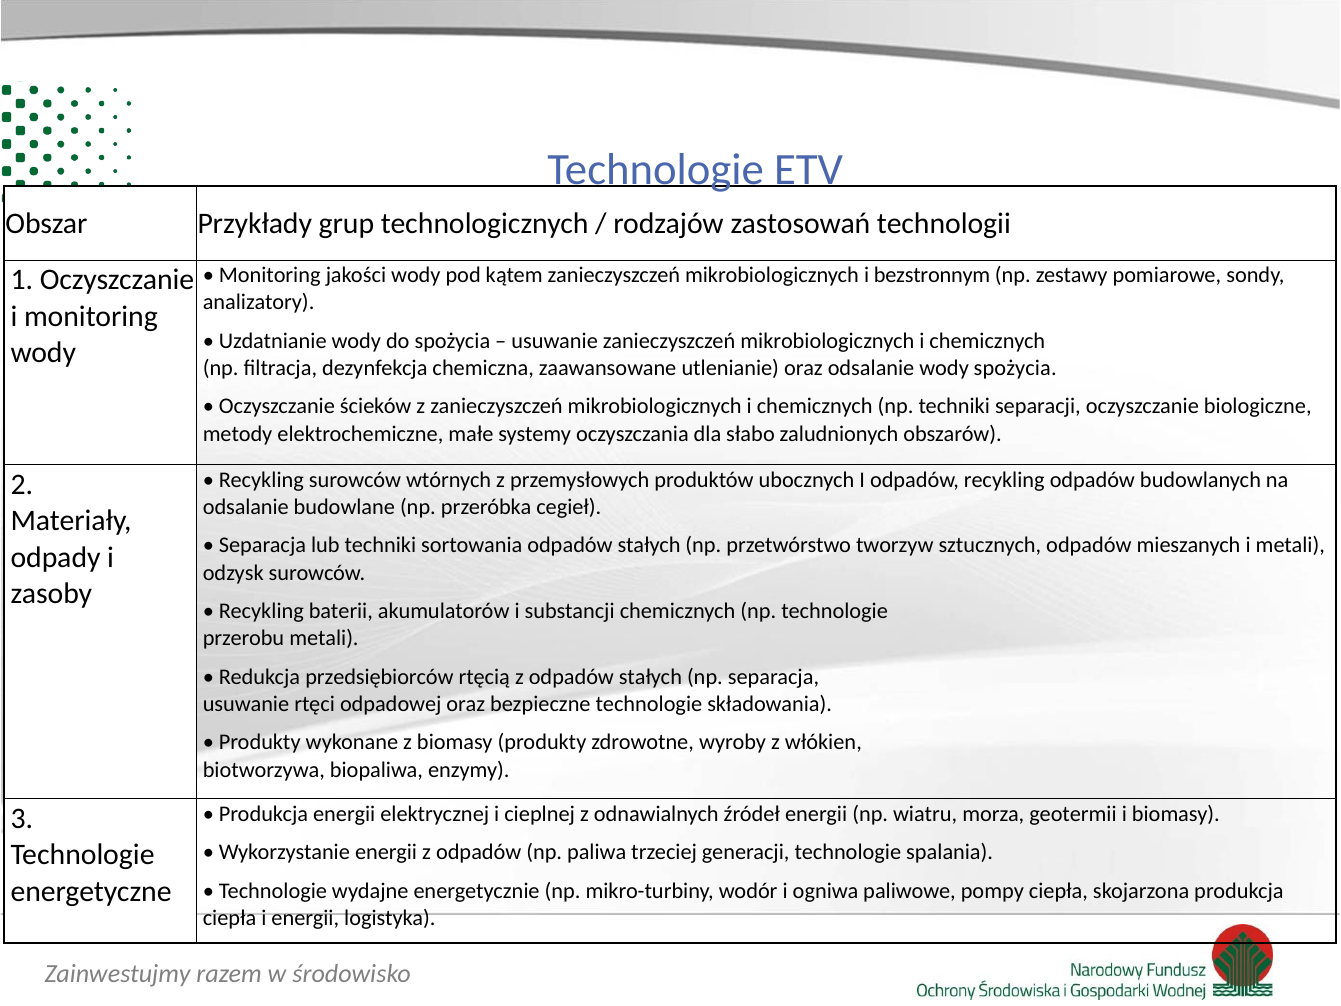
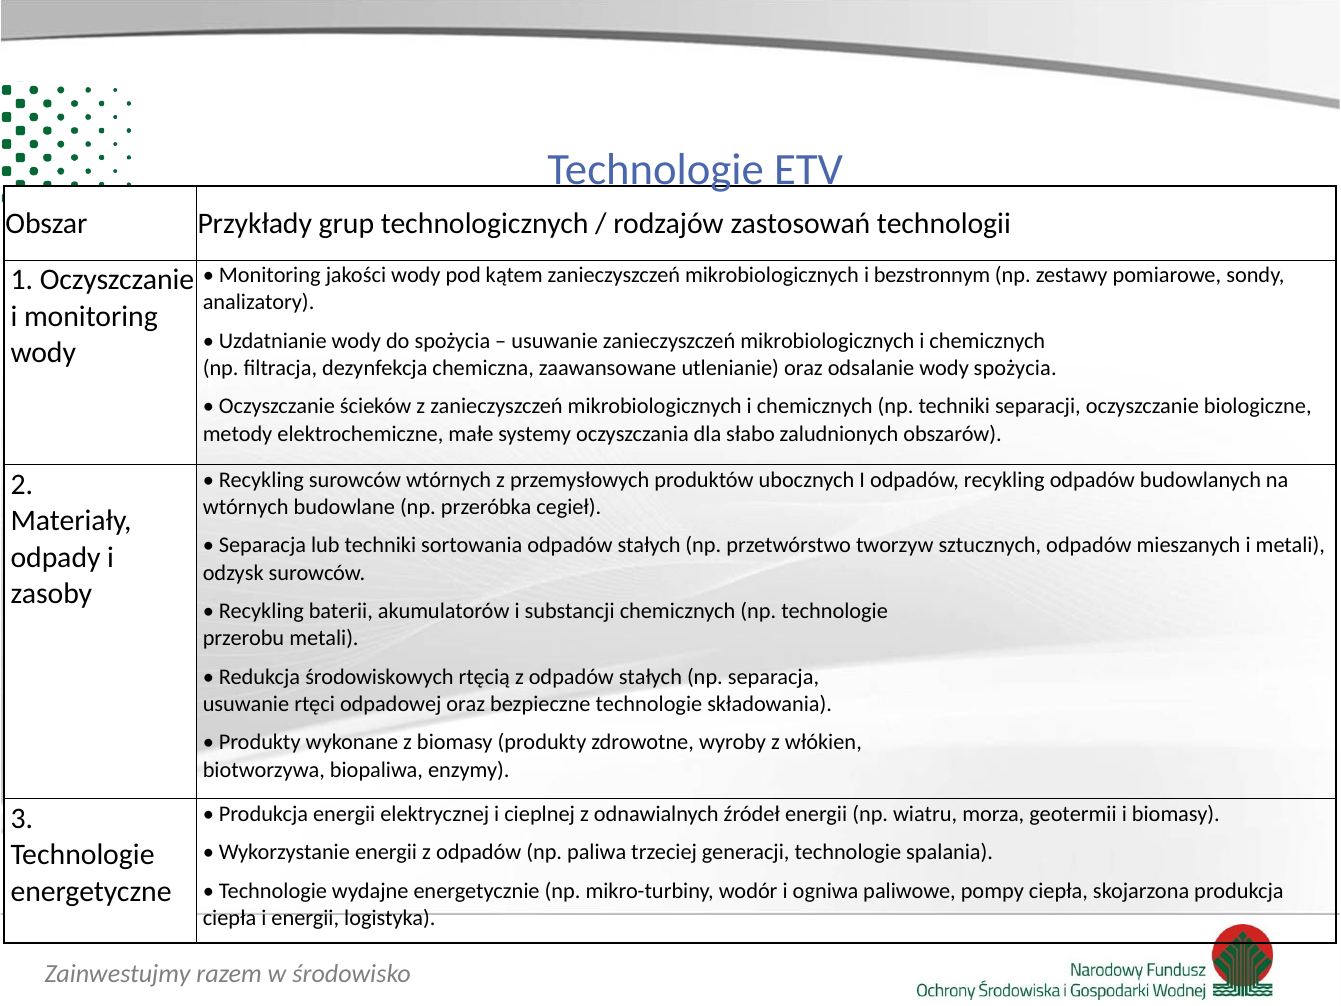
odsalanie at (246, 507): odsalanie -> wtórnych
przedsiębiorców: przedsiębiorców -> środowiskowych
